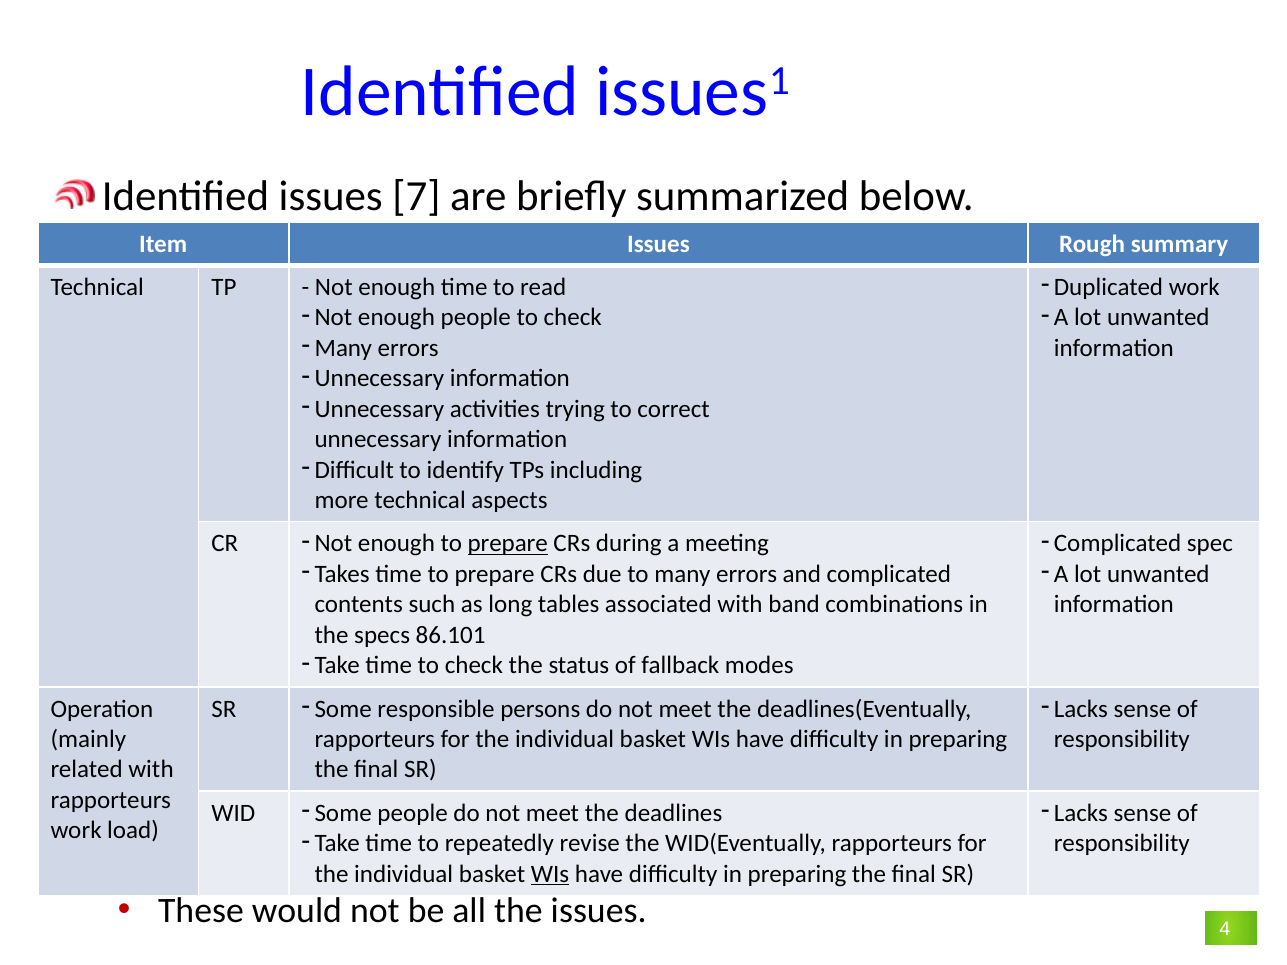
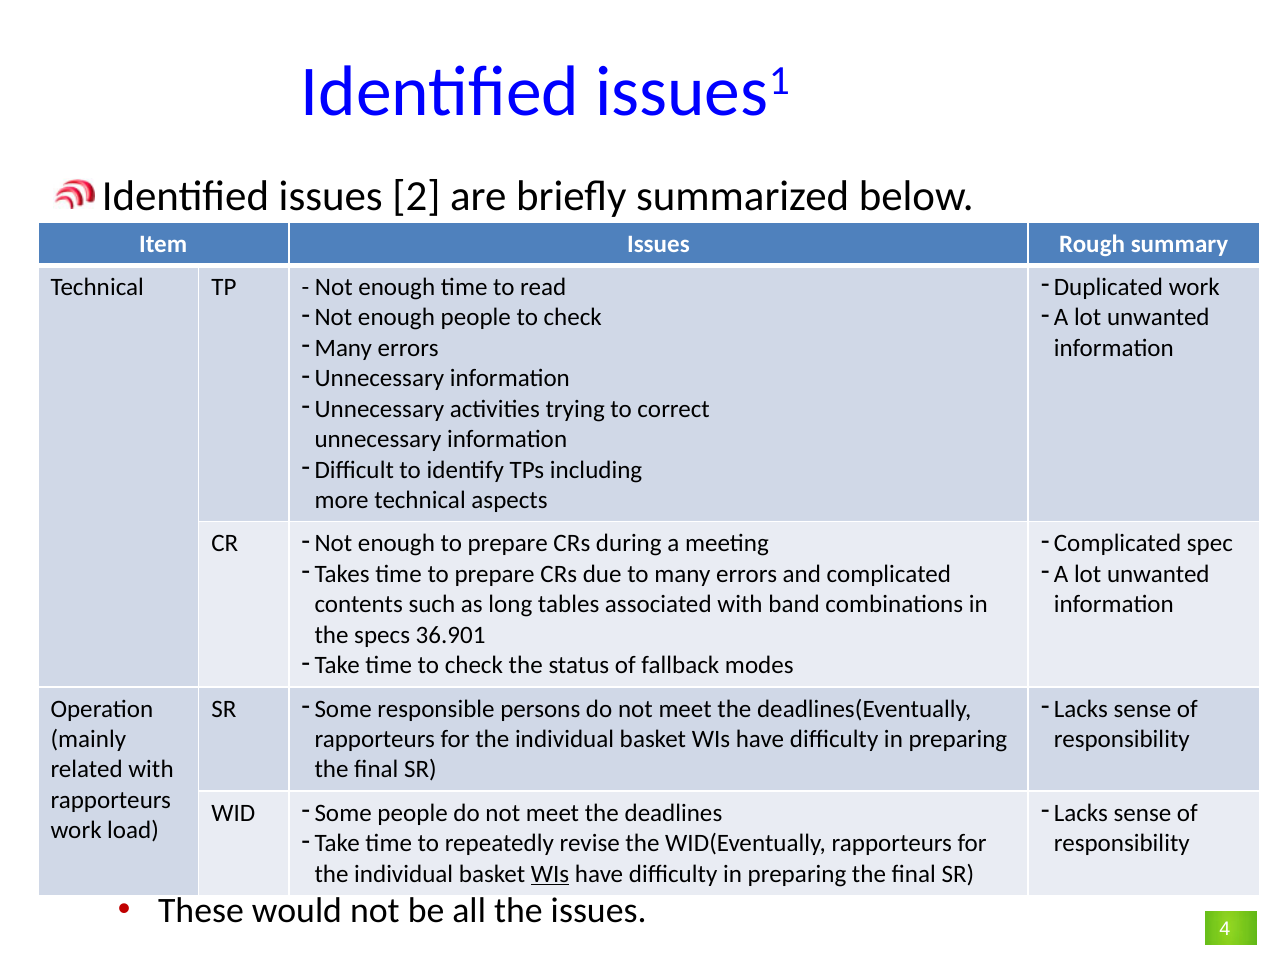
7: 7 -> 2
prepare at (508, 544) underline: present -> none
86.101: 86.101 -> 36.901
